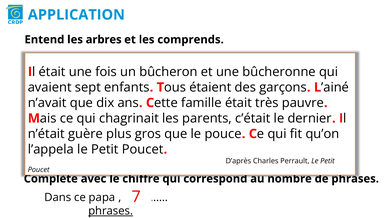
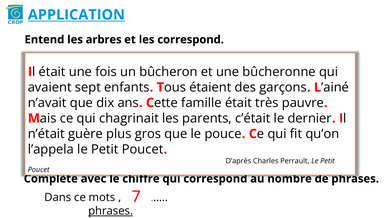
APPLICATION underline: none -> present
les comprends: comprends -> correspond
papa: papa -> mots
